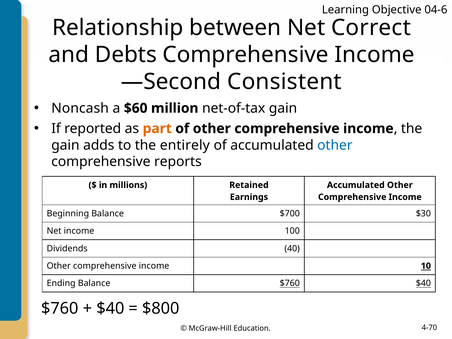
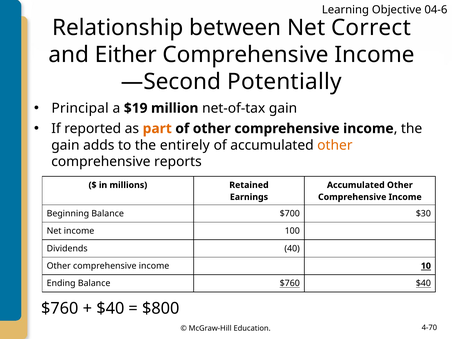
Debts: Debts -> Either
Consistent: Consistent -> Potentially
Noncash: Noncash -> Principal
$60: $60 -> $19
other at (335, 145) colour: blue -> orange
